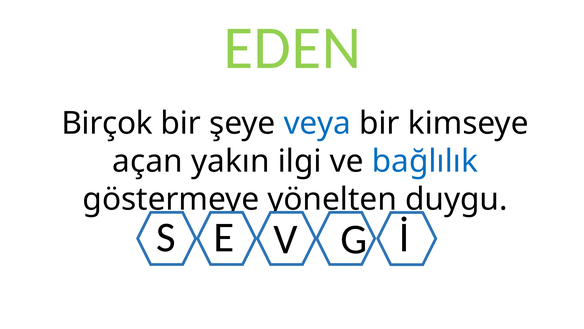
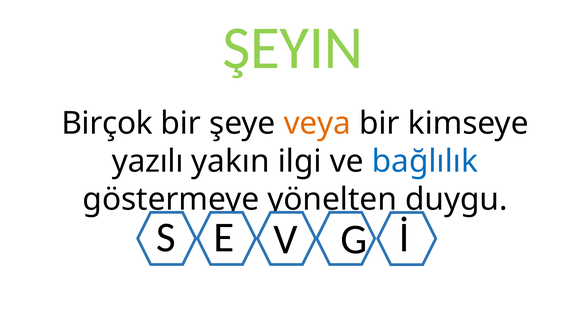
EDEN: EDEN -> ŞEYIN
veya colour: blue -> orange
açan: açan -> yazılı
